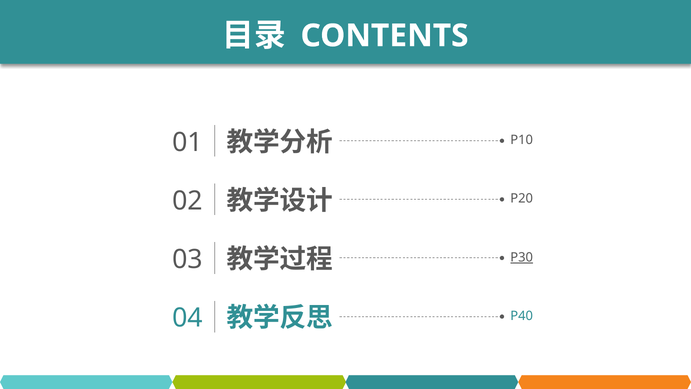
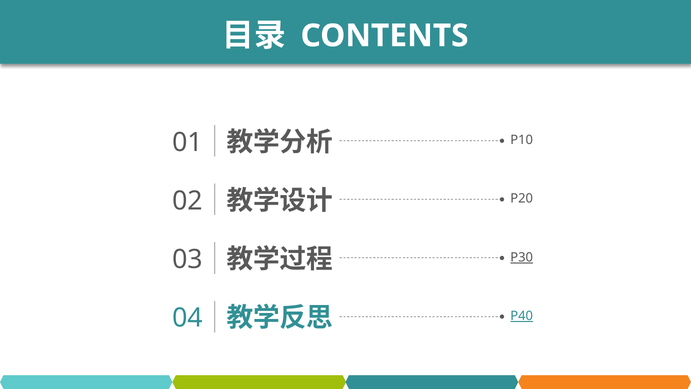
P40 underline: none -> present
